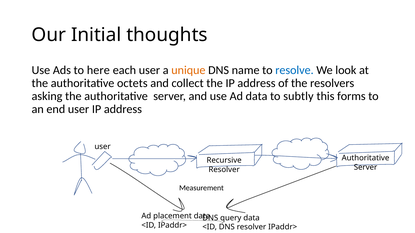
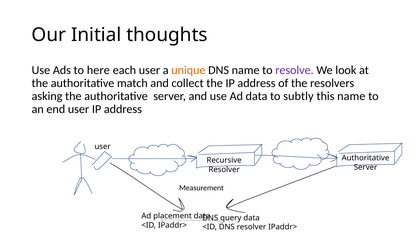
resolve colour: blue -> purple
octets: octets -> match
this forms: forms -> name
